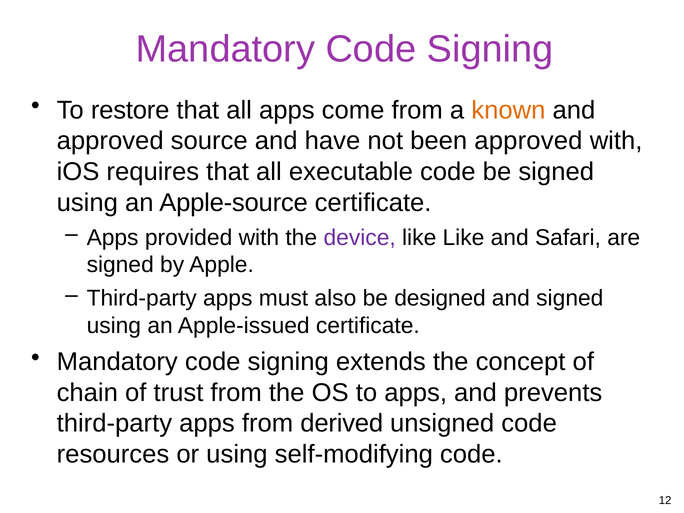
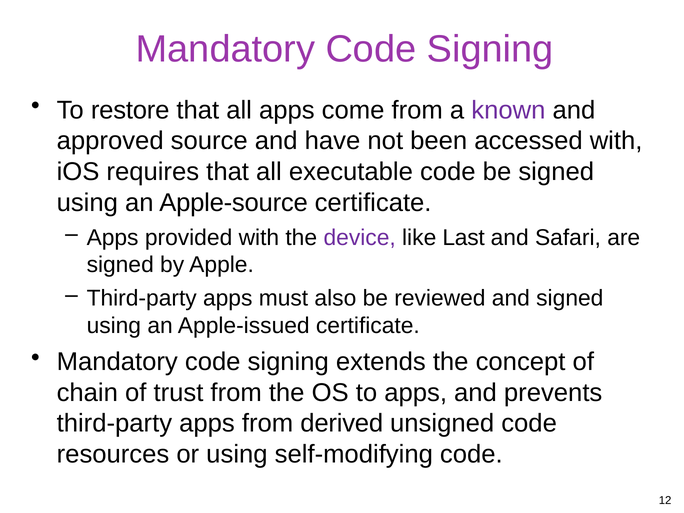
known colour: orange -> purple
been approved: approved -> accessed
like Like: Like -> Last
designed: designed -> reviewed
